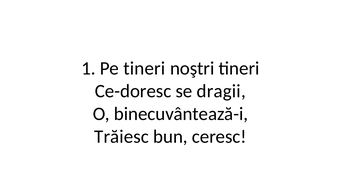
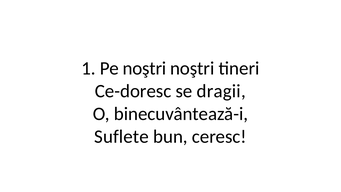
Pe tineri: tineri -> noştri
Trăiesc: Trăiesc -> Suflete
